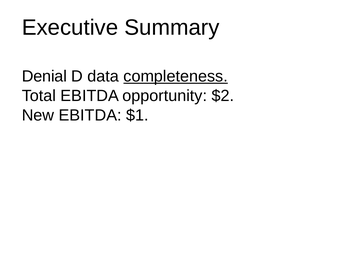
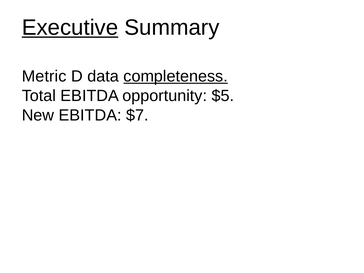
Executive underline: none -> present
Denial: Denial -> Metric
$2: $2 -> $5
$1: $1 -> $7
